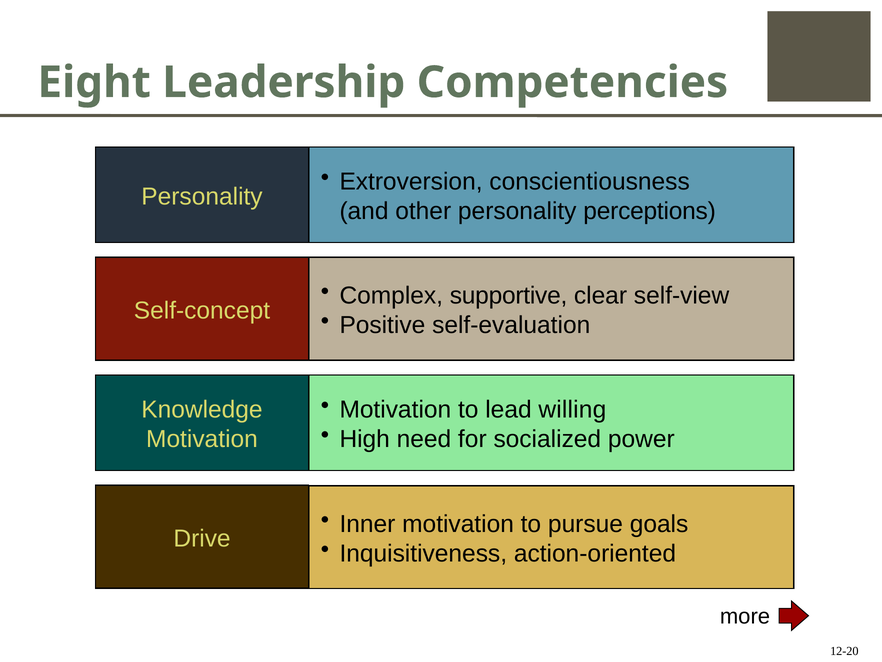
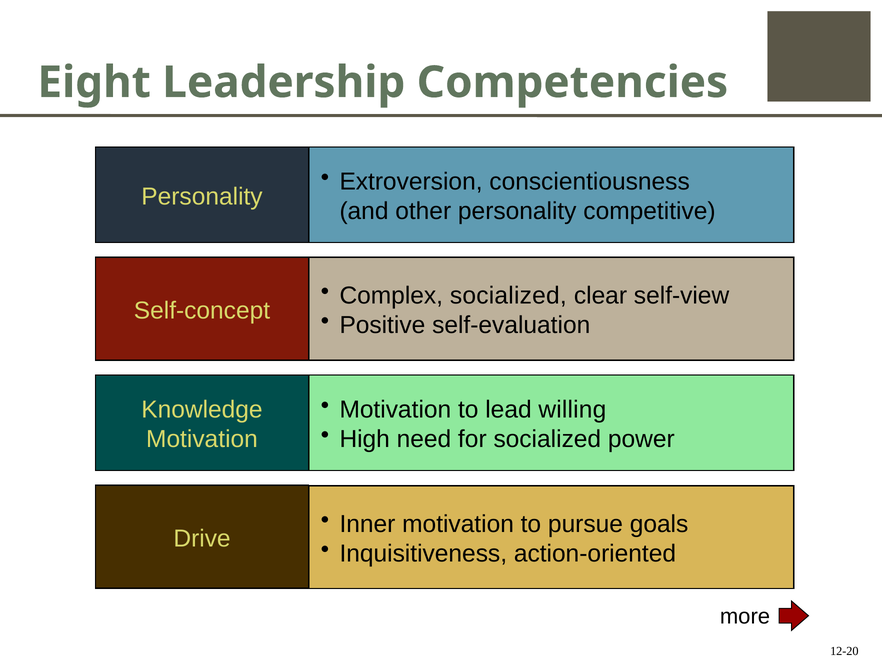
perceptions: perceptions -> competitive
Complex supportive: supportive -> socialized
